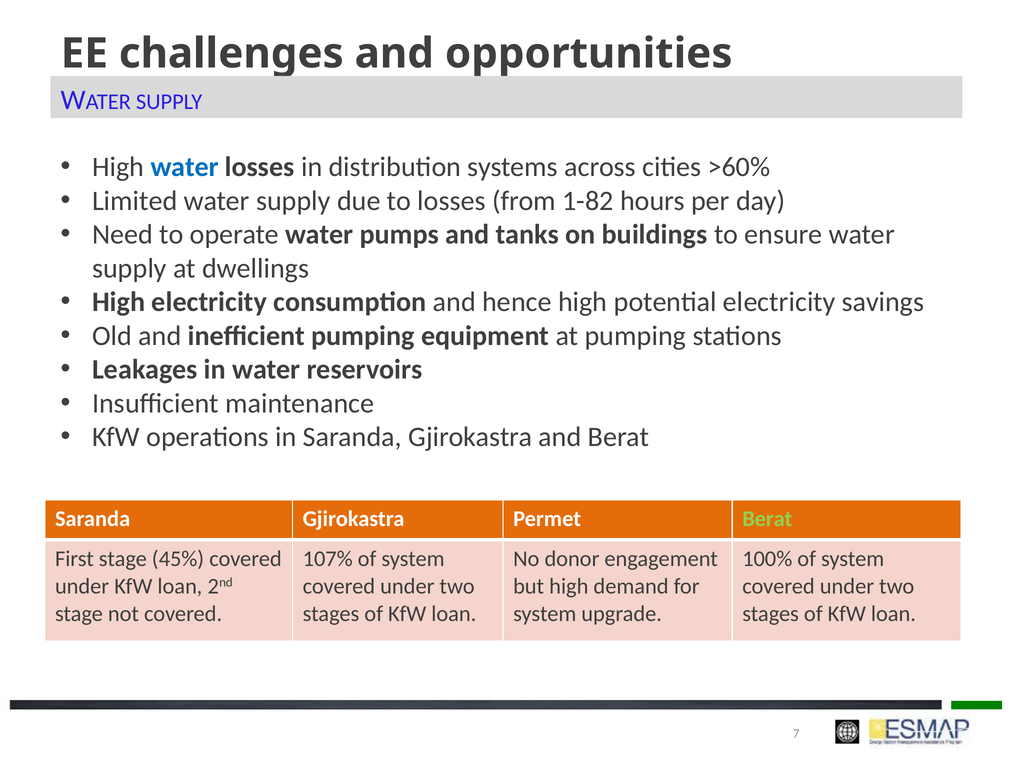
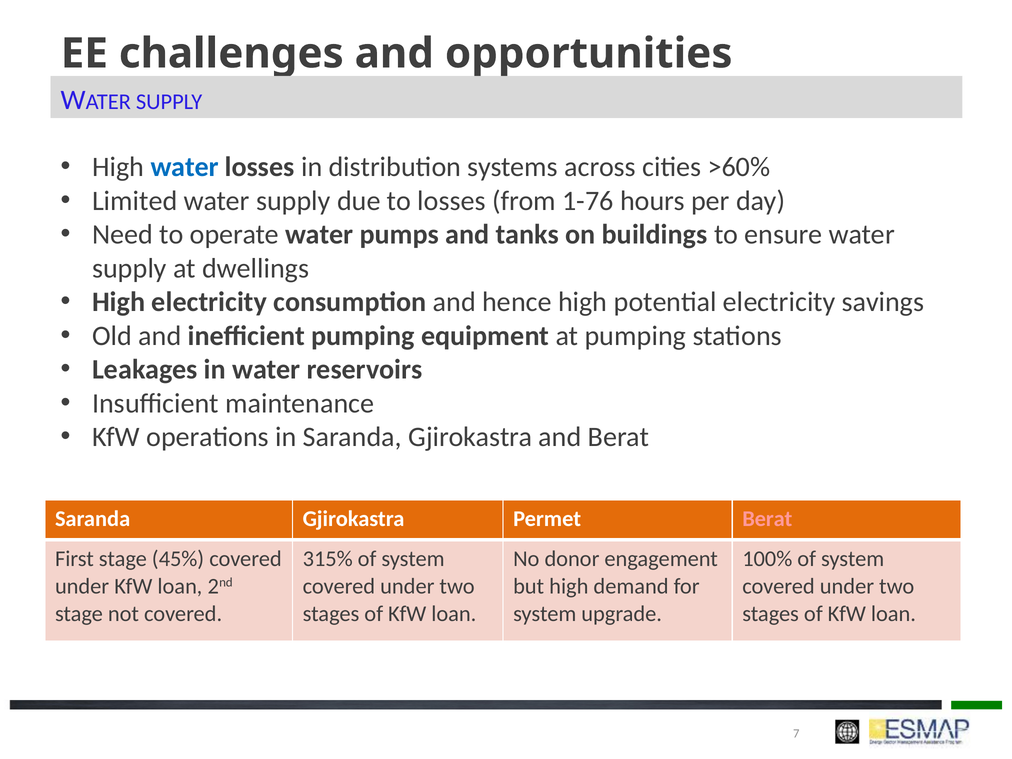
1-82: 1-82 -> 1-76
Berat at (767, 519) colour: light green -> pink
107%: 107% -> 315%
